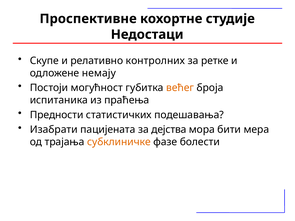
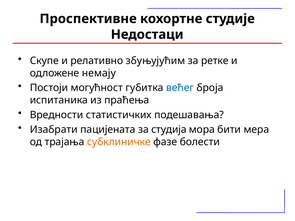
контролних: контролних -> збуњујућим
већег colour: orange -> blue
Предности: Предности -> Вредности
дејства: дејства -> студија
